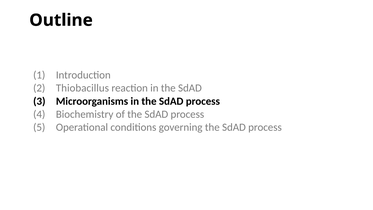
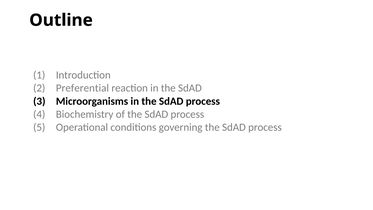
Thiobacillus: Thiobacillus -> Preferential
